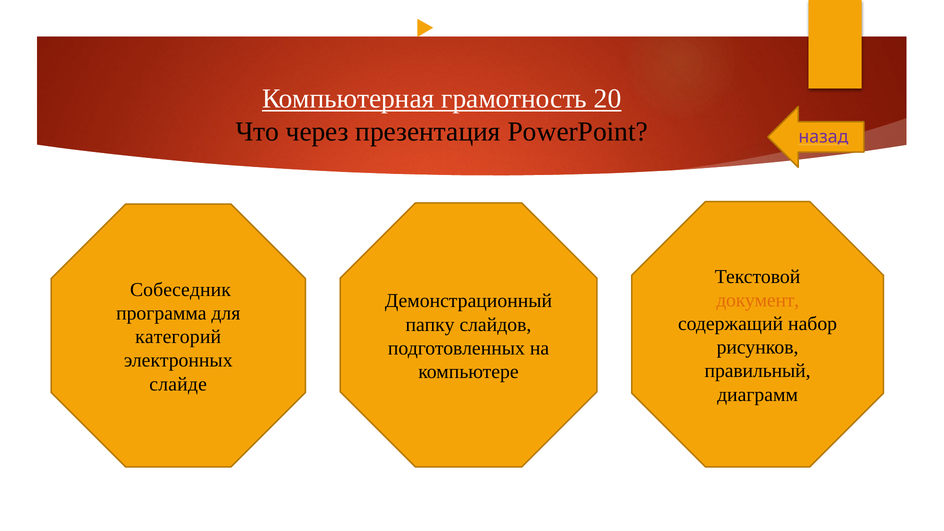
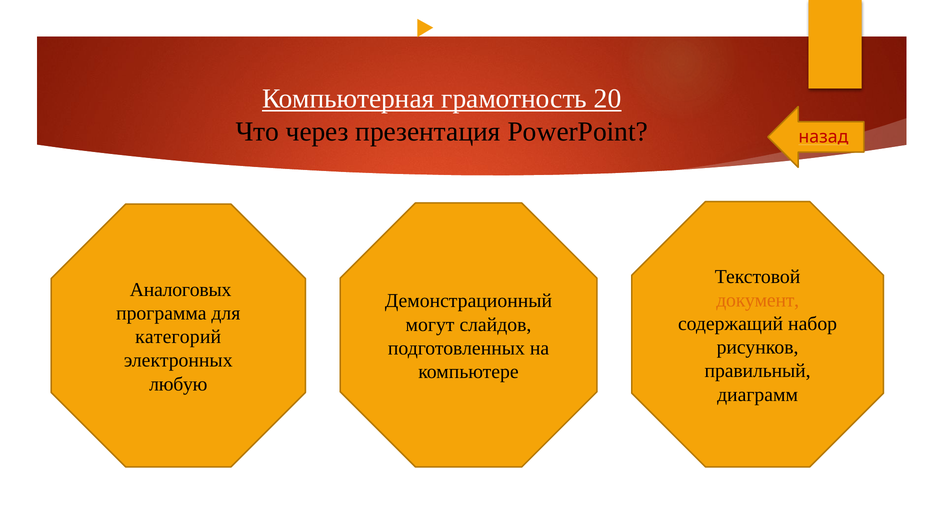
назад colour: purple -> red
Собеседник: Собеседник -> Аналоговых
папку: папку -> могут
слайде: слайде -> любую
